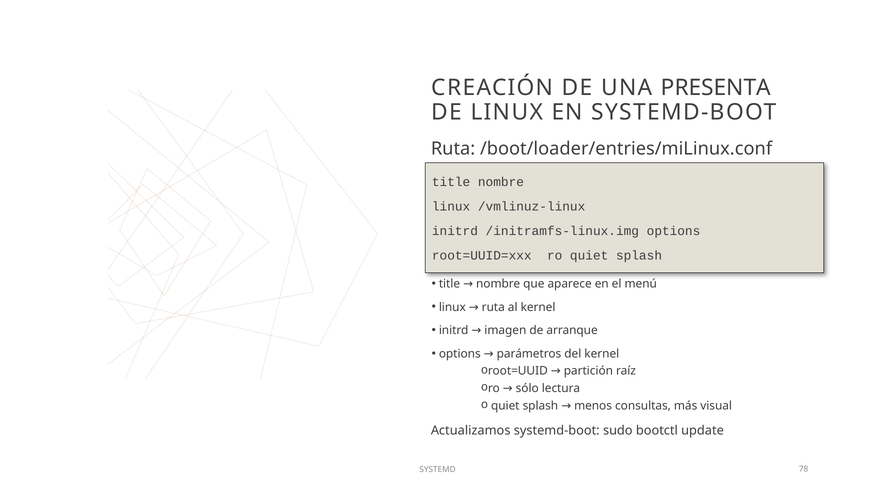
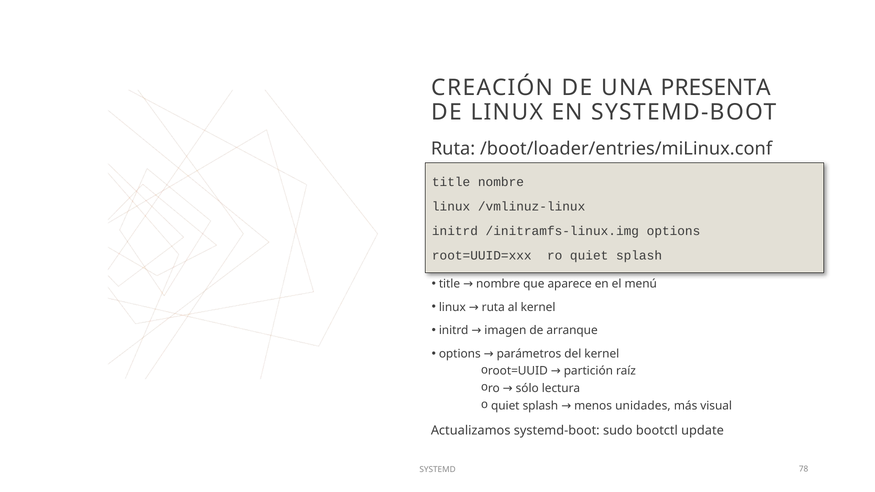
consultas: consultas -> unidades
